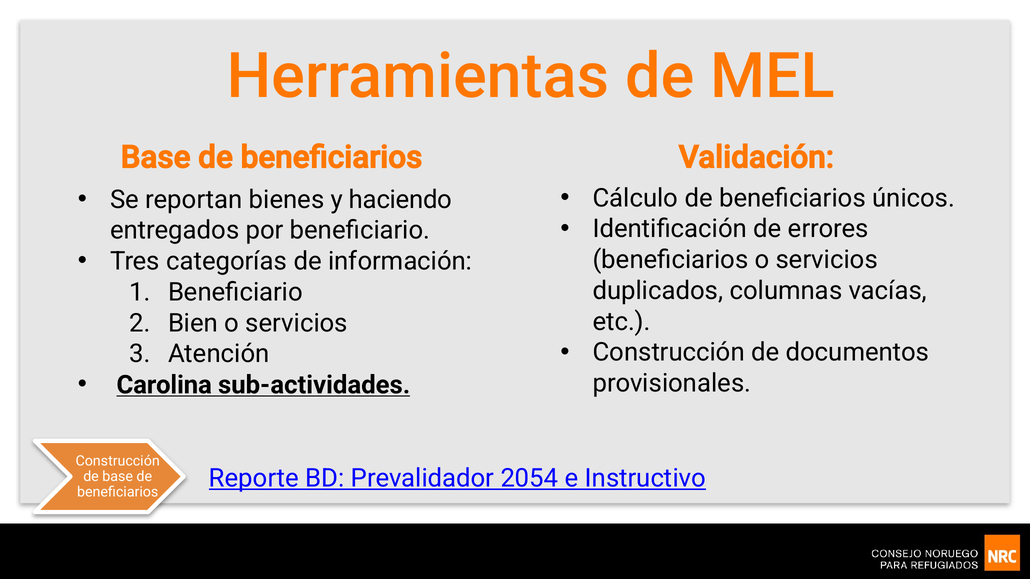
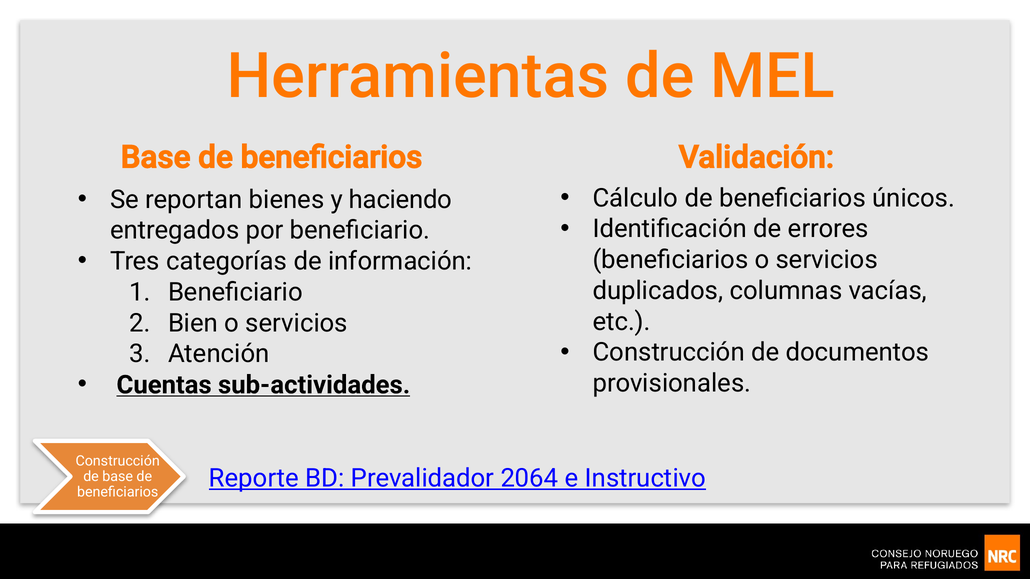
Carolina: Carolina -> Cuentas
2054: 2054 -> 2064
